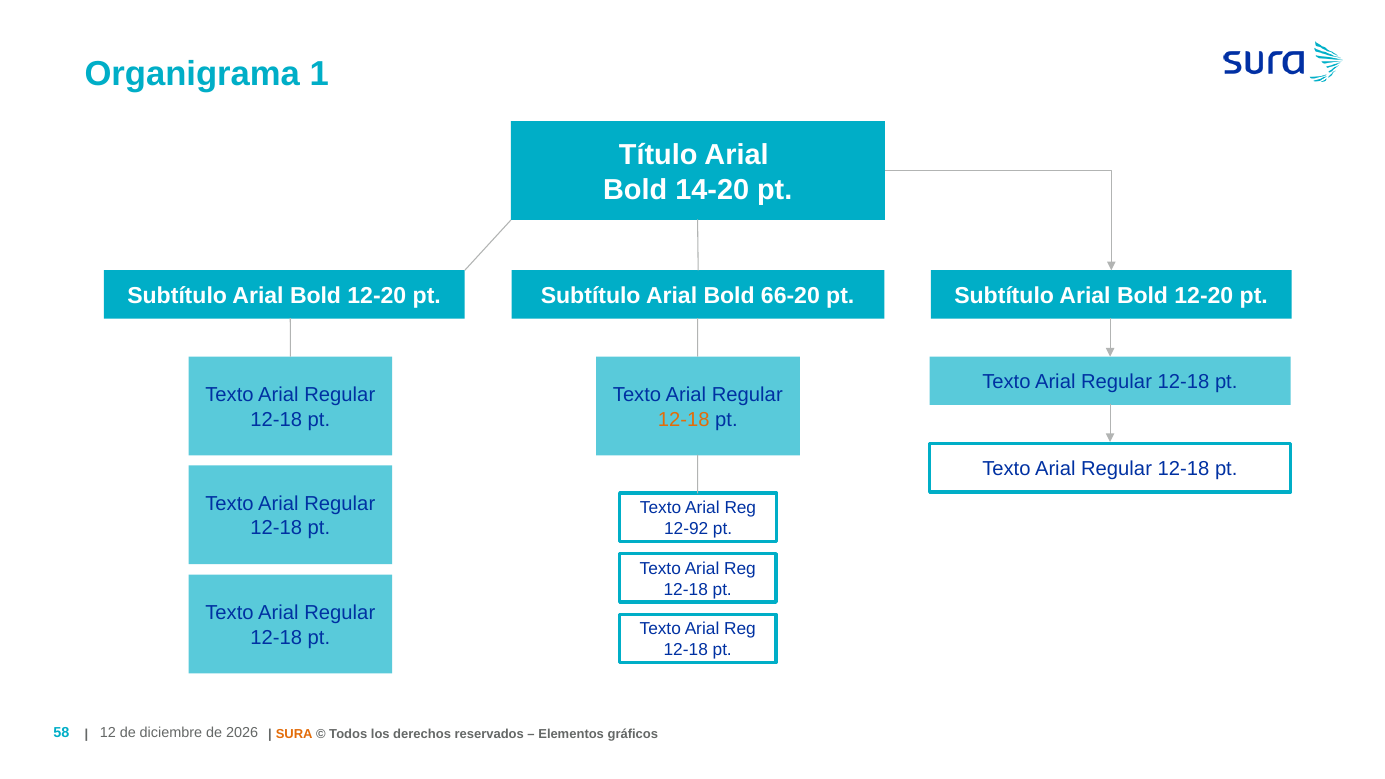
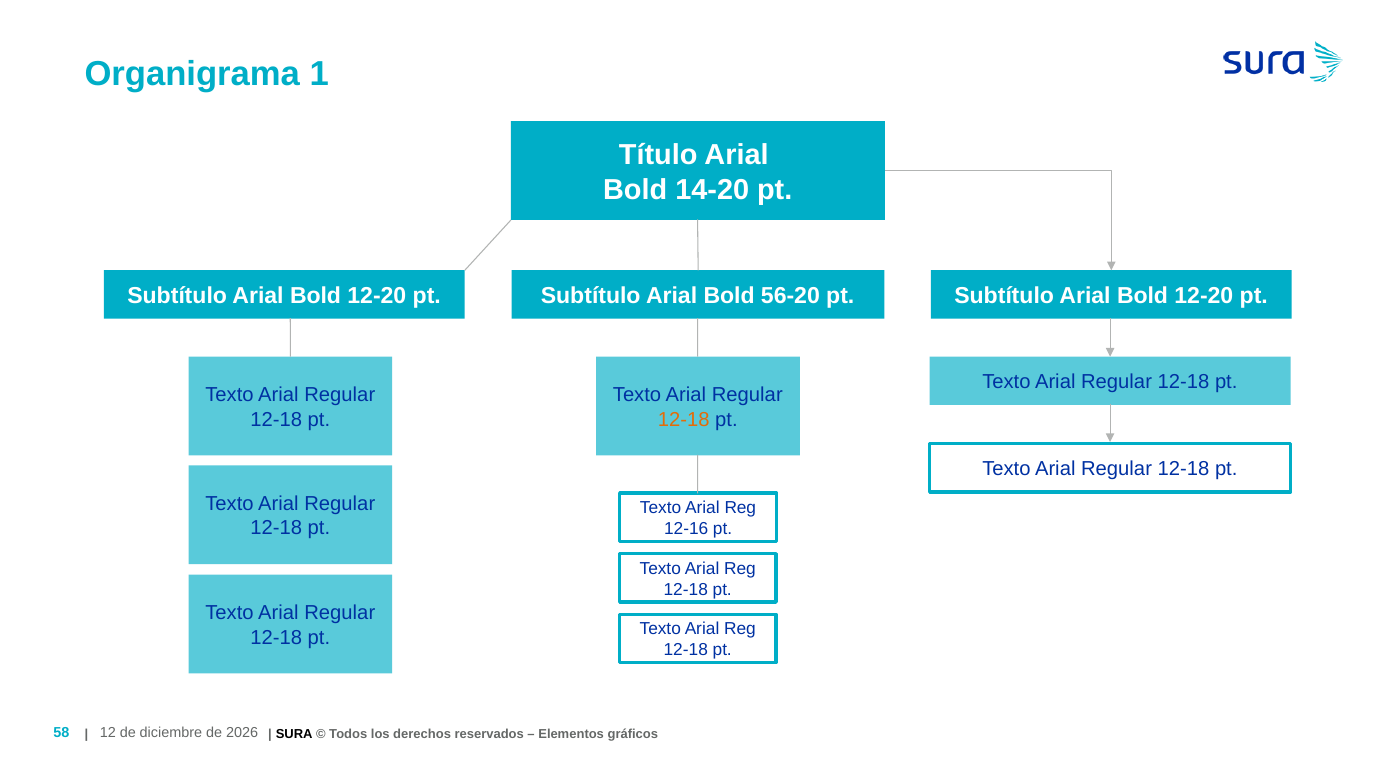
66-20: 66-20 -> 56-20
12-92: 12-92 -> 12-16
SURA colour: orange -> black
